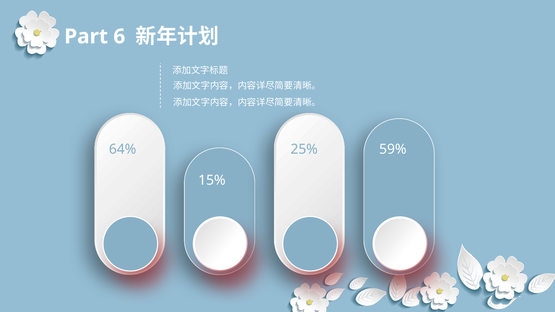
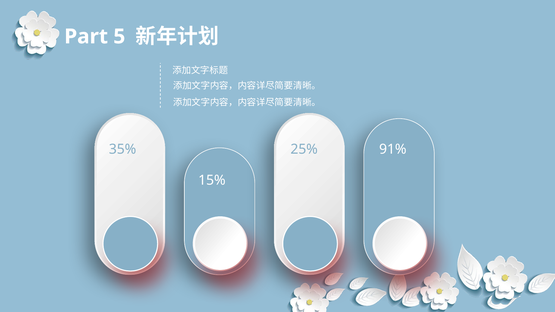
6: 6 -> 5
64%: 64% -> 35%
59%: 59% -> 91%
